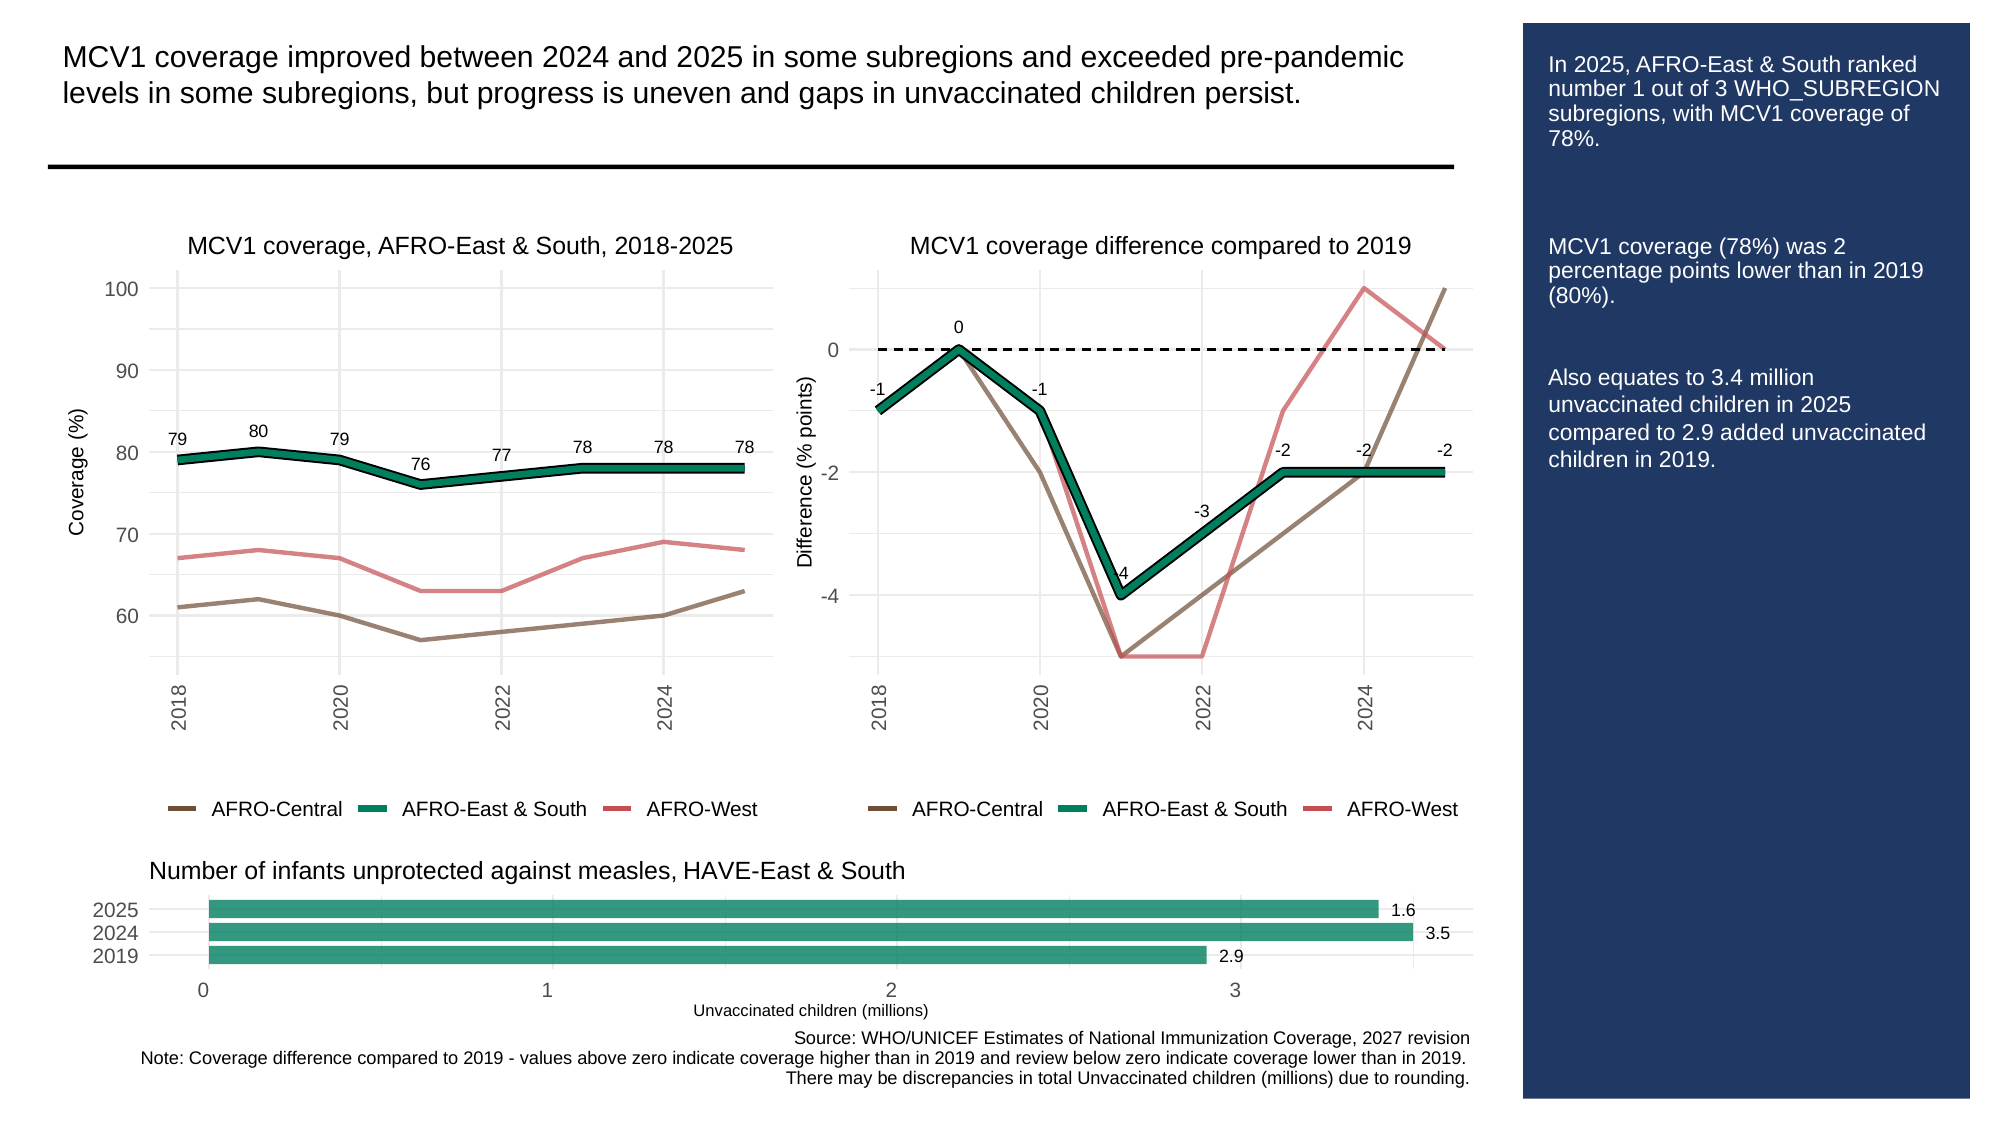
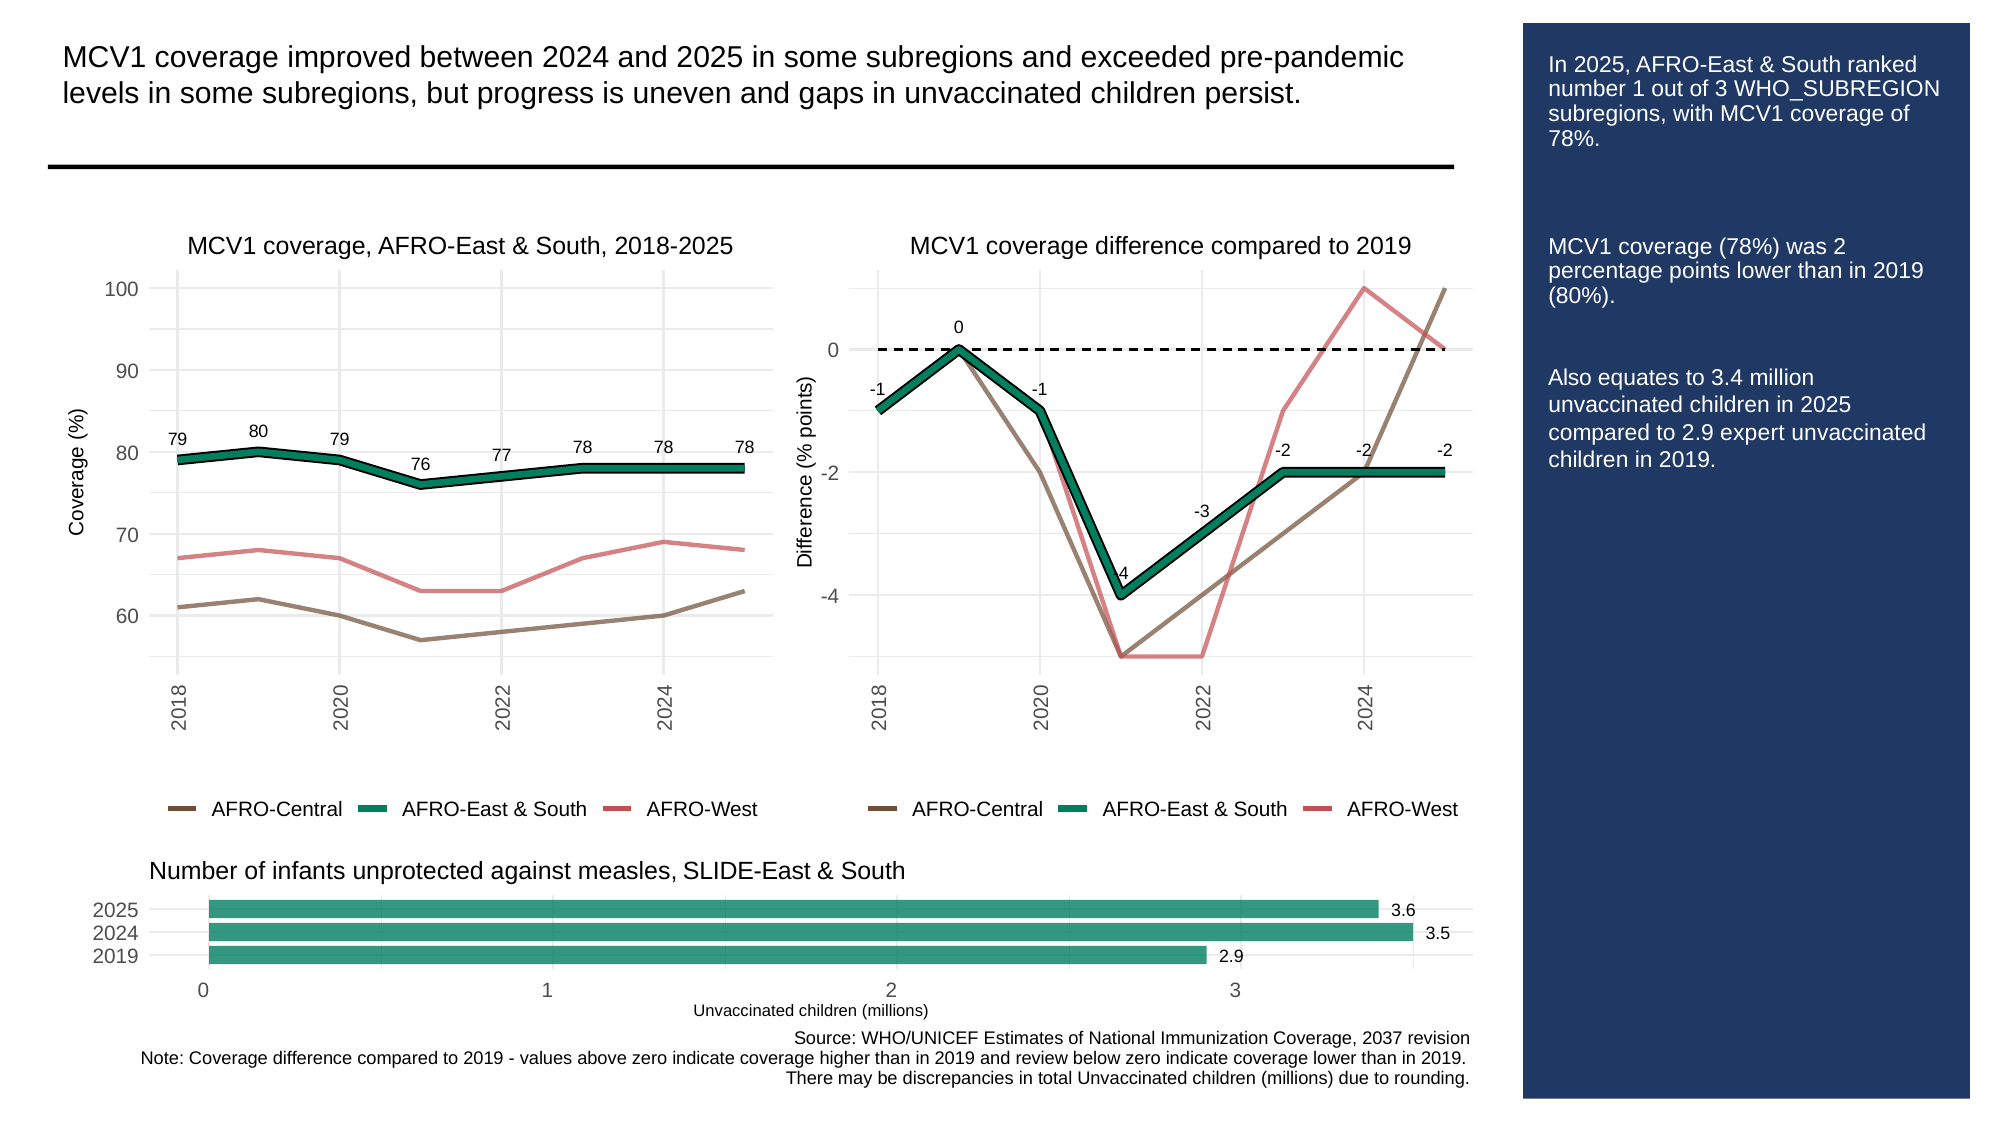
added: added -> expert
HAVE-East: HAVE-East -> SLIDE-East
1.6: 1.6 -> 3.6
2027: 2027 -> 2037
